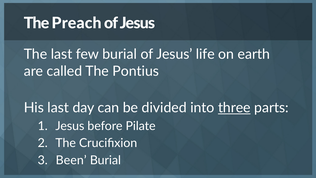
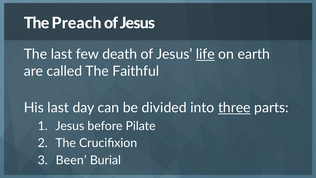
few burial: burial -> death
life underline: none -> present
Pontius: Pontius -> Faithful
